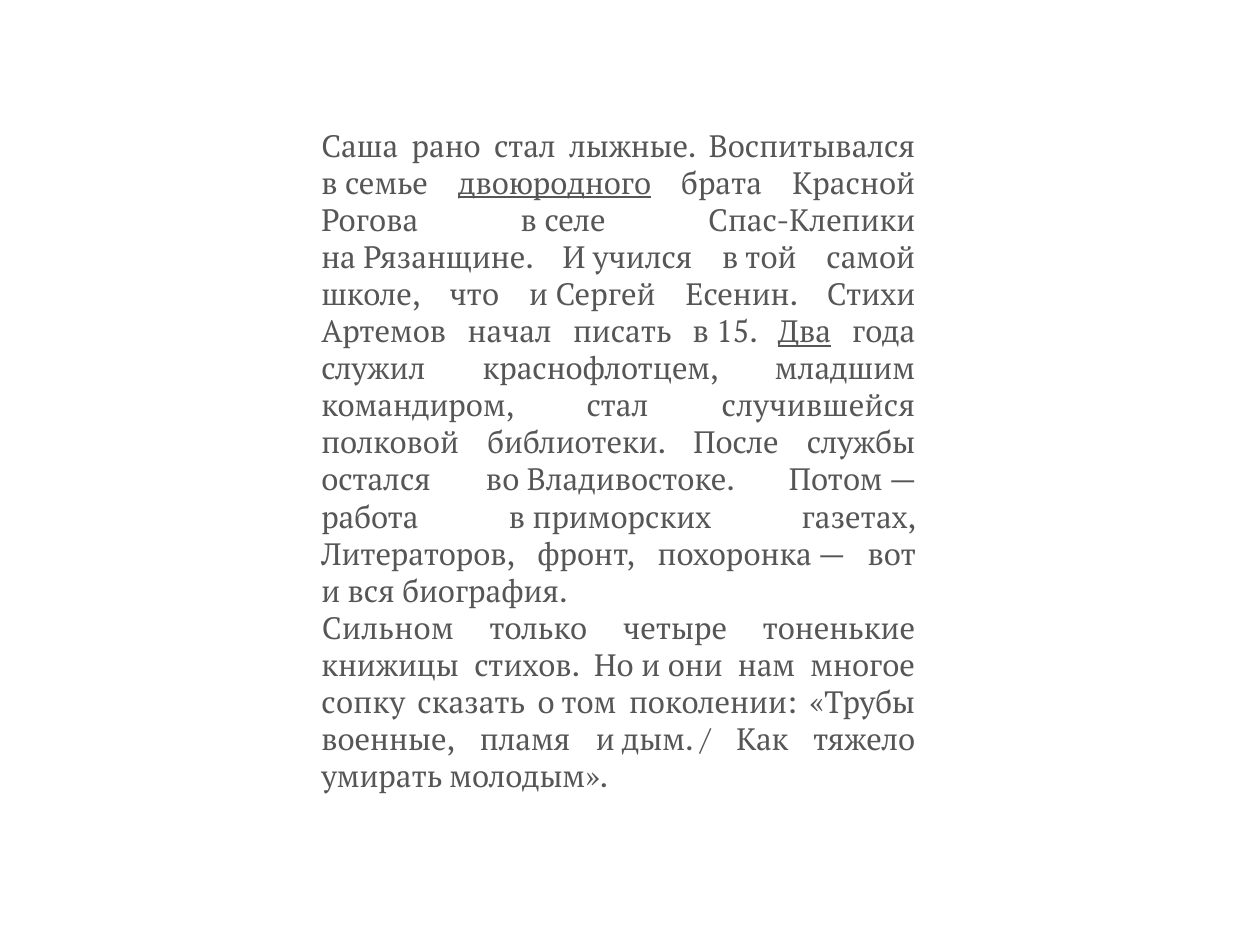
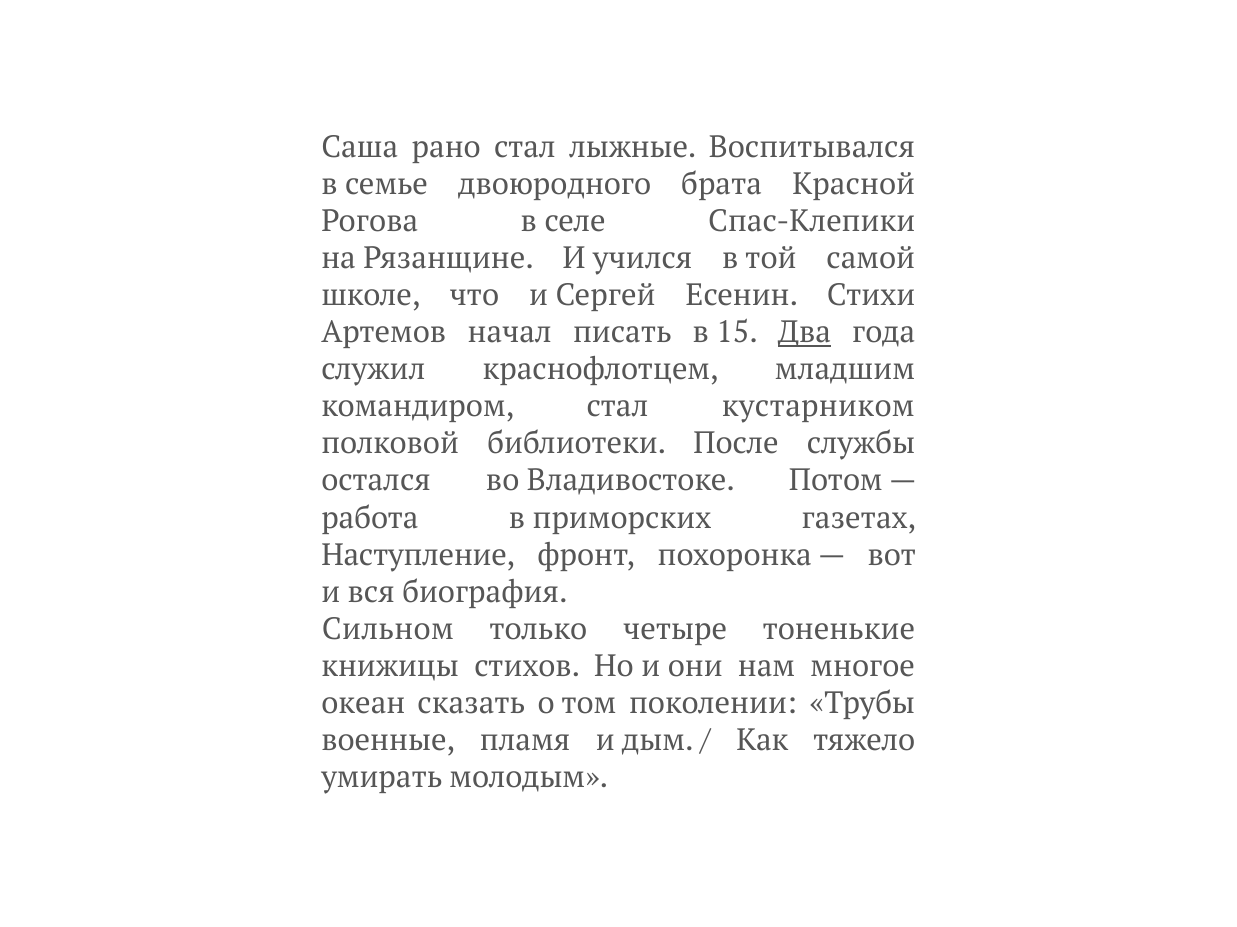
двоюродного underline: present -> none
случившейся: случившейся -> кустарником
Литераторов: Литераторов -> Наступление
сопку: сопку -> океан
